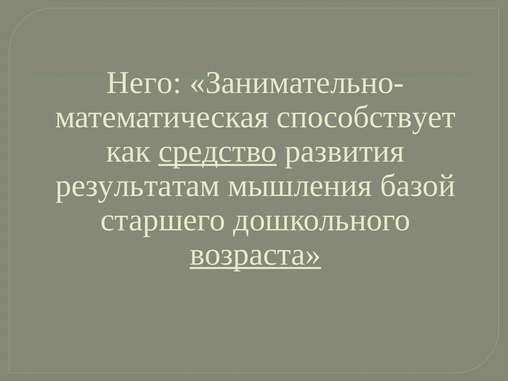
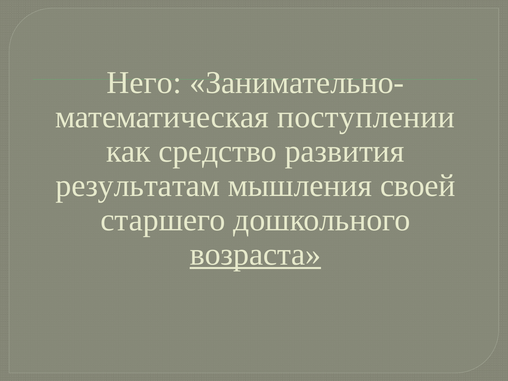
способствует: способствует -> поступлении
средство underline: present -> none
базой: базой -> своей
